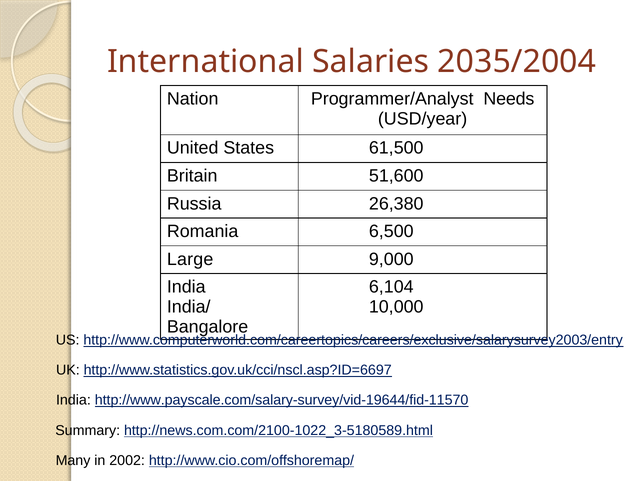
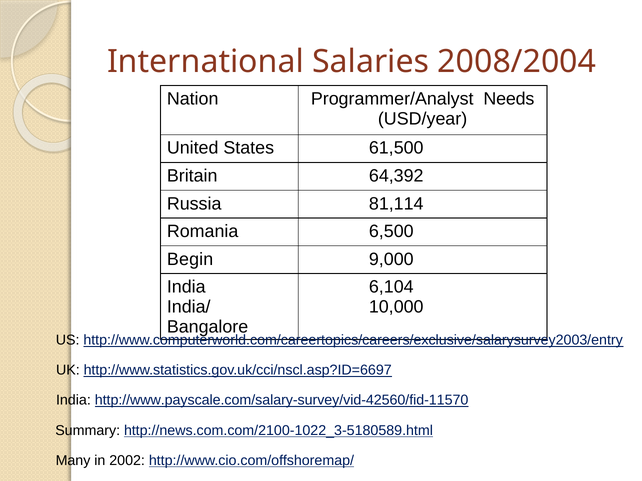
2035/2004: 2035/2004 -> 2008/2004
51,600: 51,600 -> 64,392
26,380: 26,380 -> 81,114
Large: Large -> Begin
http://www.payscale.com/salary-survey/vid-19644/fid-11570: http://www.payscale.com/salary-survey/vid-19644/fid-11570 -> http://www.payscale.com/salary-survey/vid-42560/fid-11570
